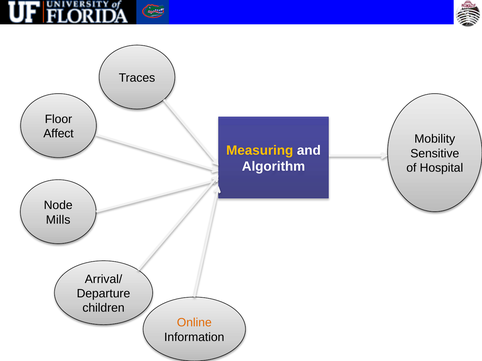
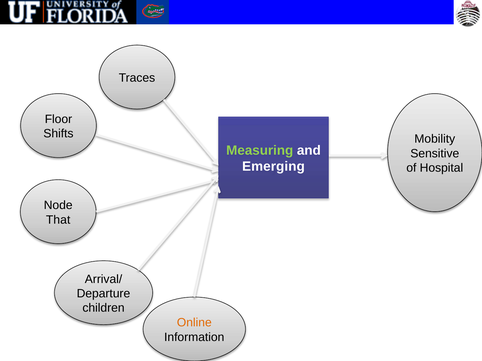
Affect: Affect -> Shifts
Measuring colour: yellow -> light green
Algorithm: Algorithm -> Emerging
Mills: Mills -> That
